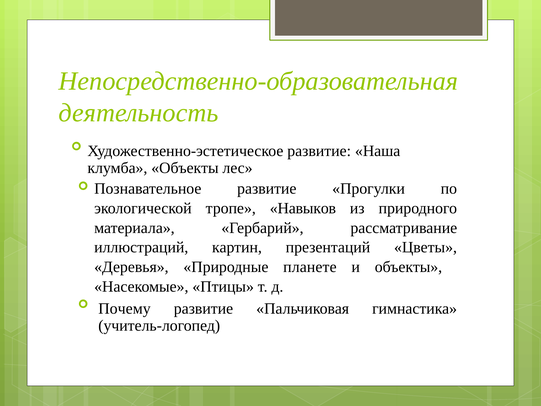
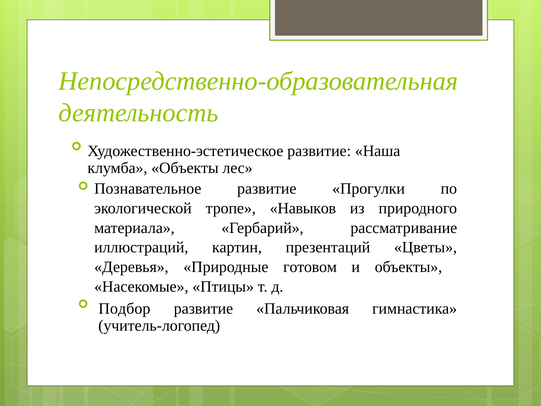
планете: планете -> готовом
Почему: Почему -> Подбор
